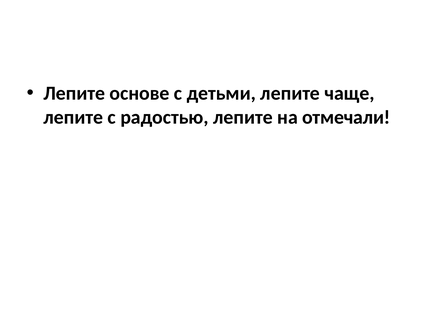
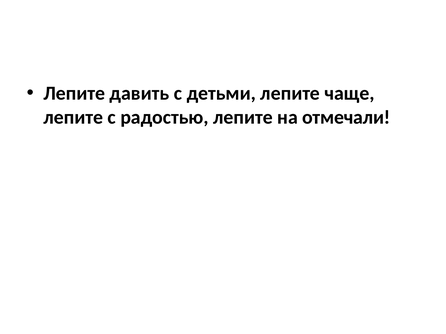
основе: основе -> давить
